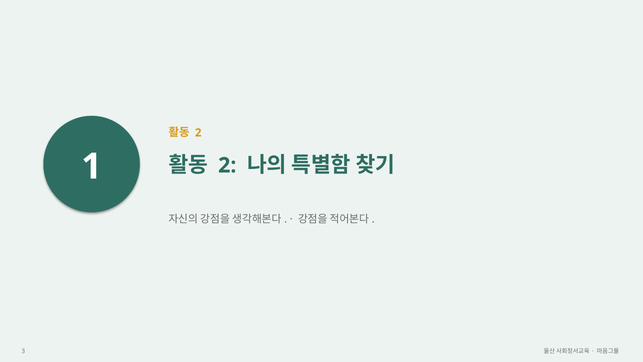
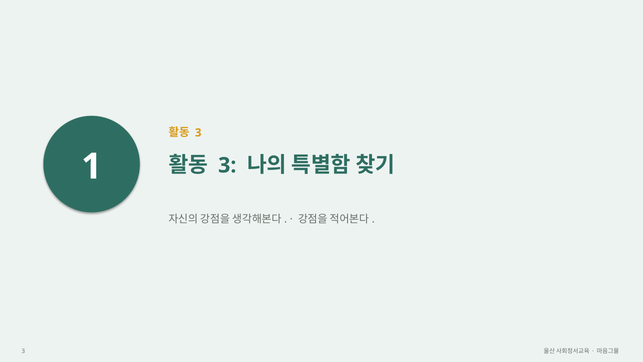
2 at (198, 133): 2 -> 3
2 at (227, 165): 2 -> 3
